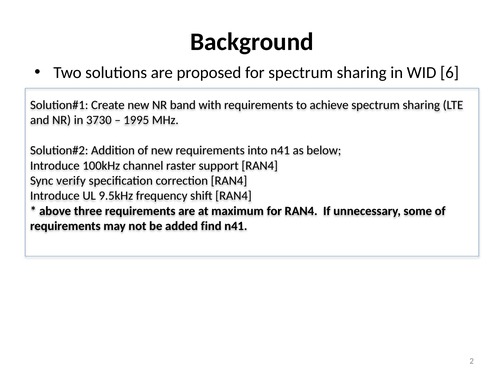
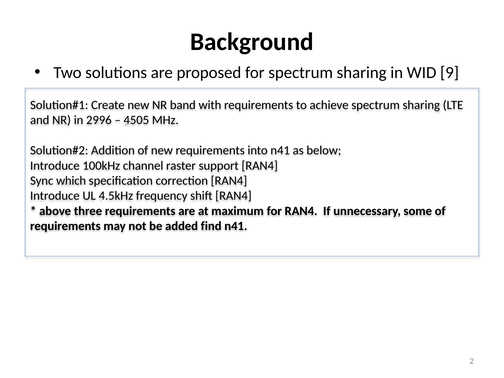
6: 6 -> 9
3730: 3730 -> 2996
1995: 1995 -> 4505
verify: verify -> which
9.5kHz: 9.5kHz -> 4.5kHz
